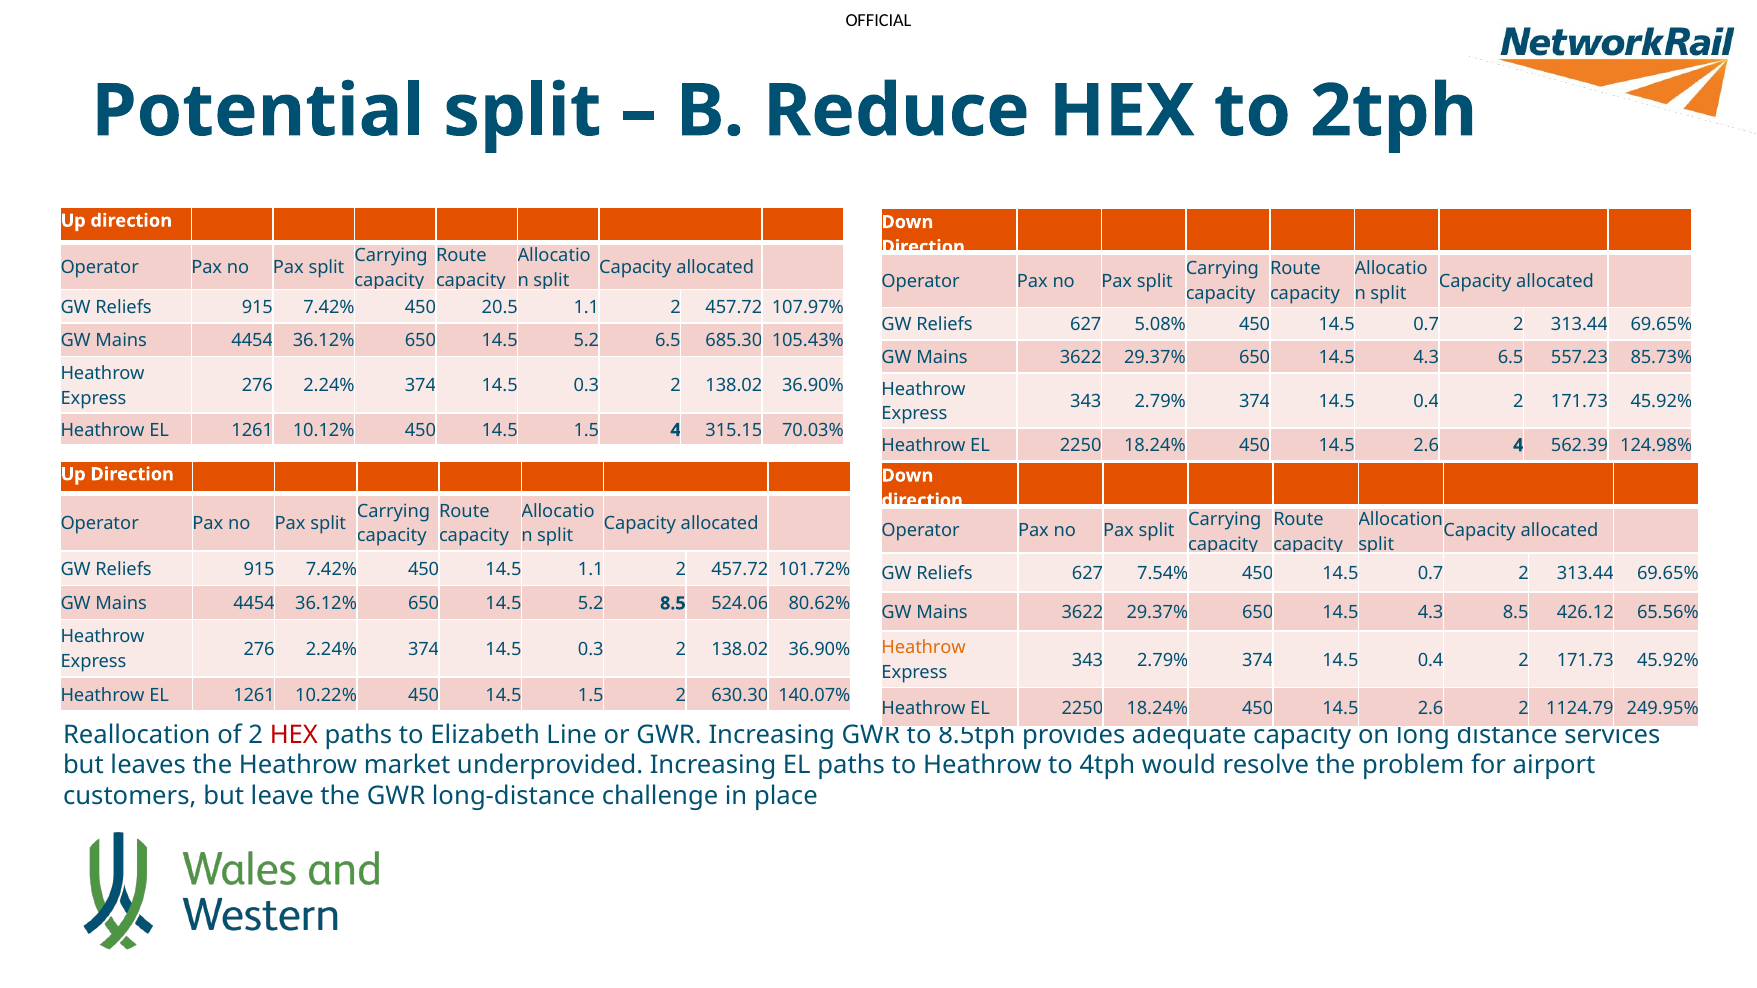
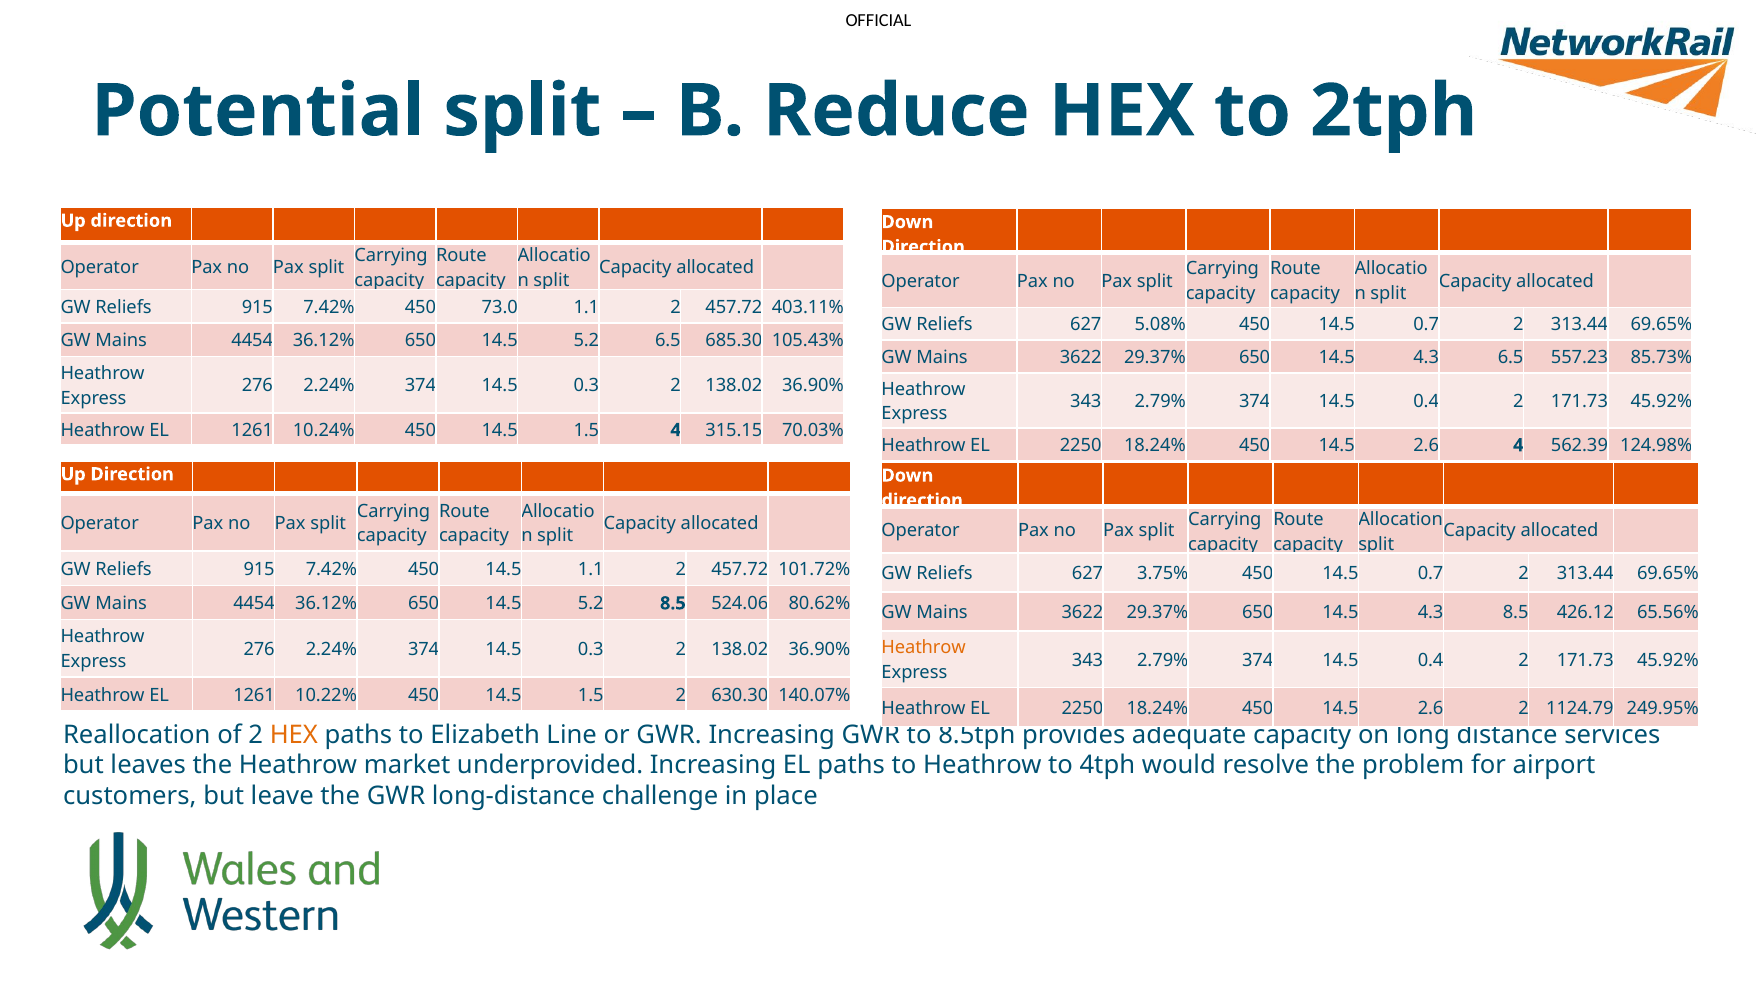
20.5: 20.5 -> 73.0
107.97%: 107.97% -> 403.11%
10.12%: 10.12% -> 10.24%
7.54%: 7.54% -> 3.75%
HEX at (294, 735) colour: red -> orange
